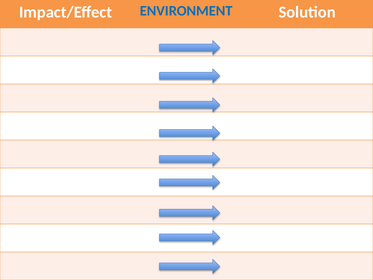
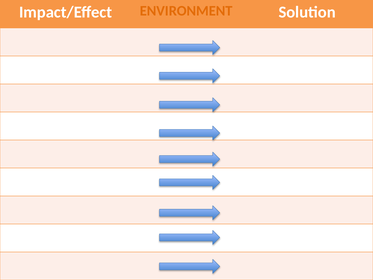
ENVIRONMENT colour: blue -> orange
